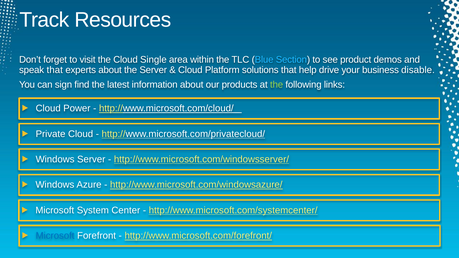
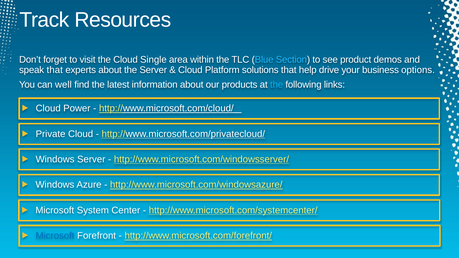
disable: disable -> options
sign: sign -> well
the at (277, 85) colour: light green -> light blue
